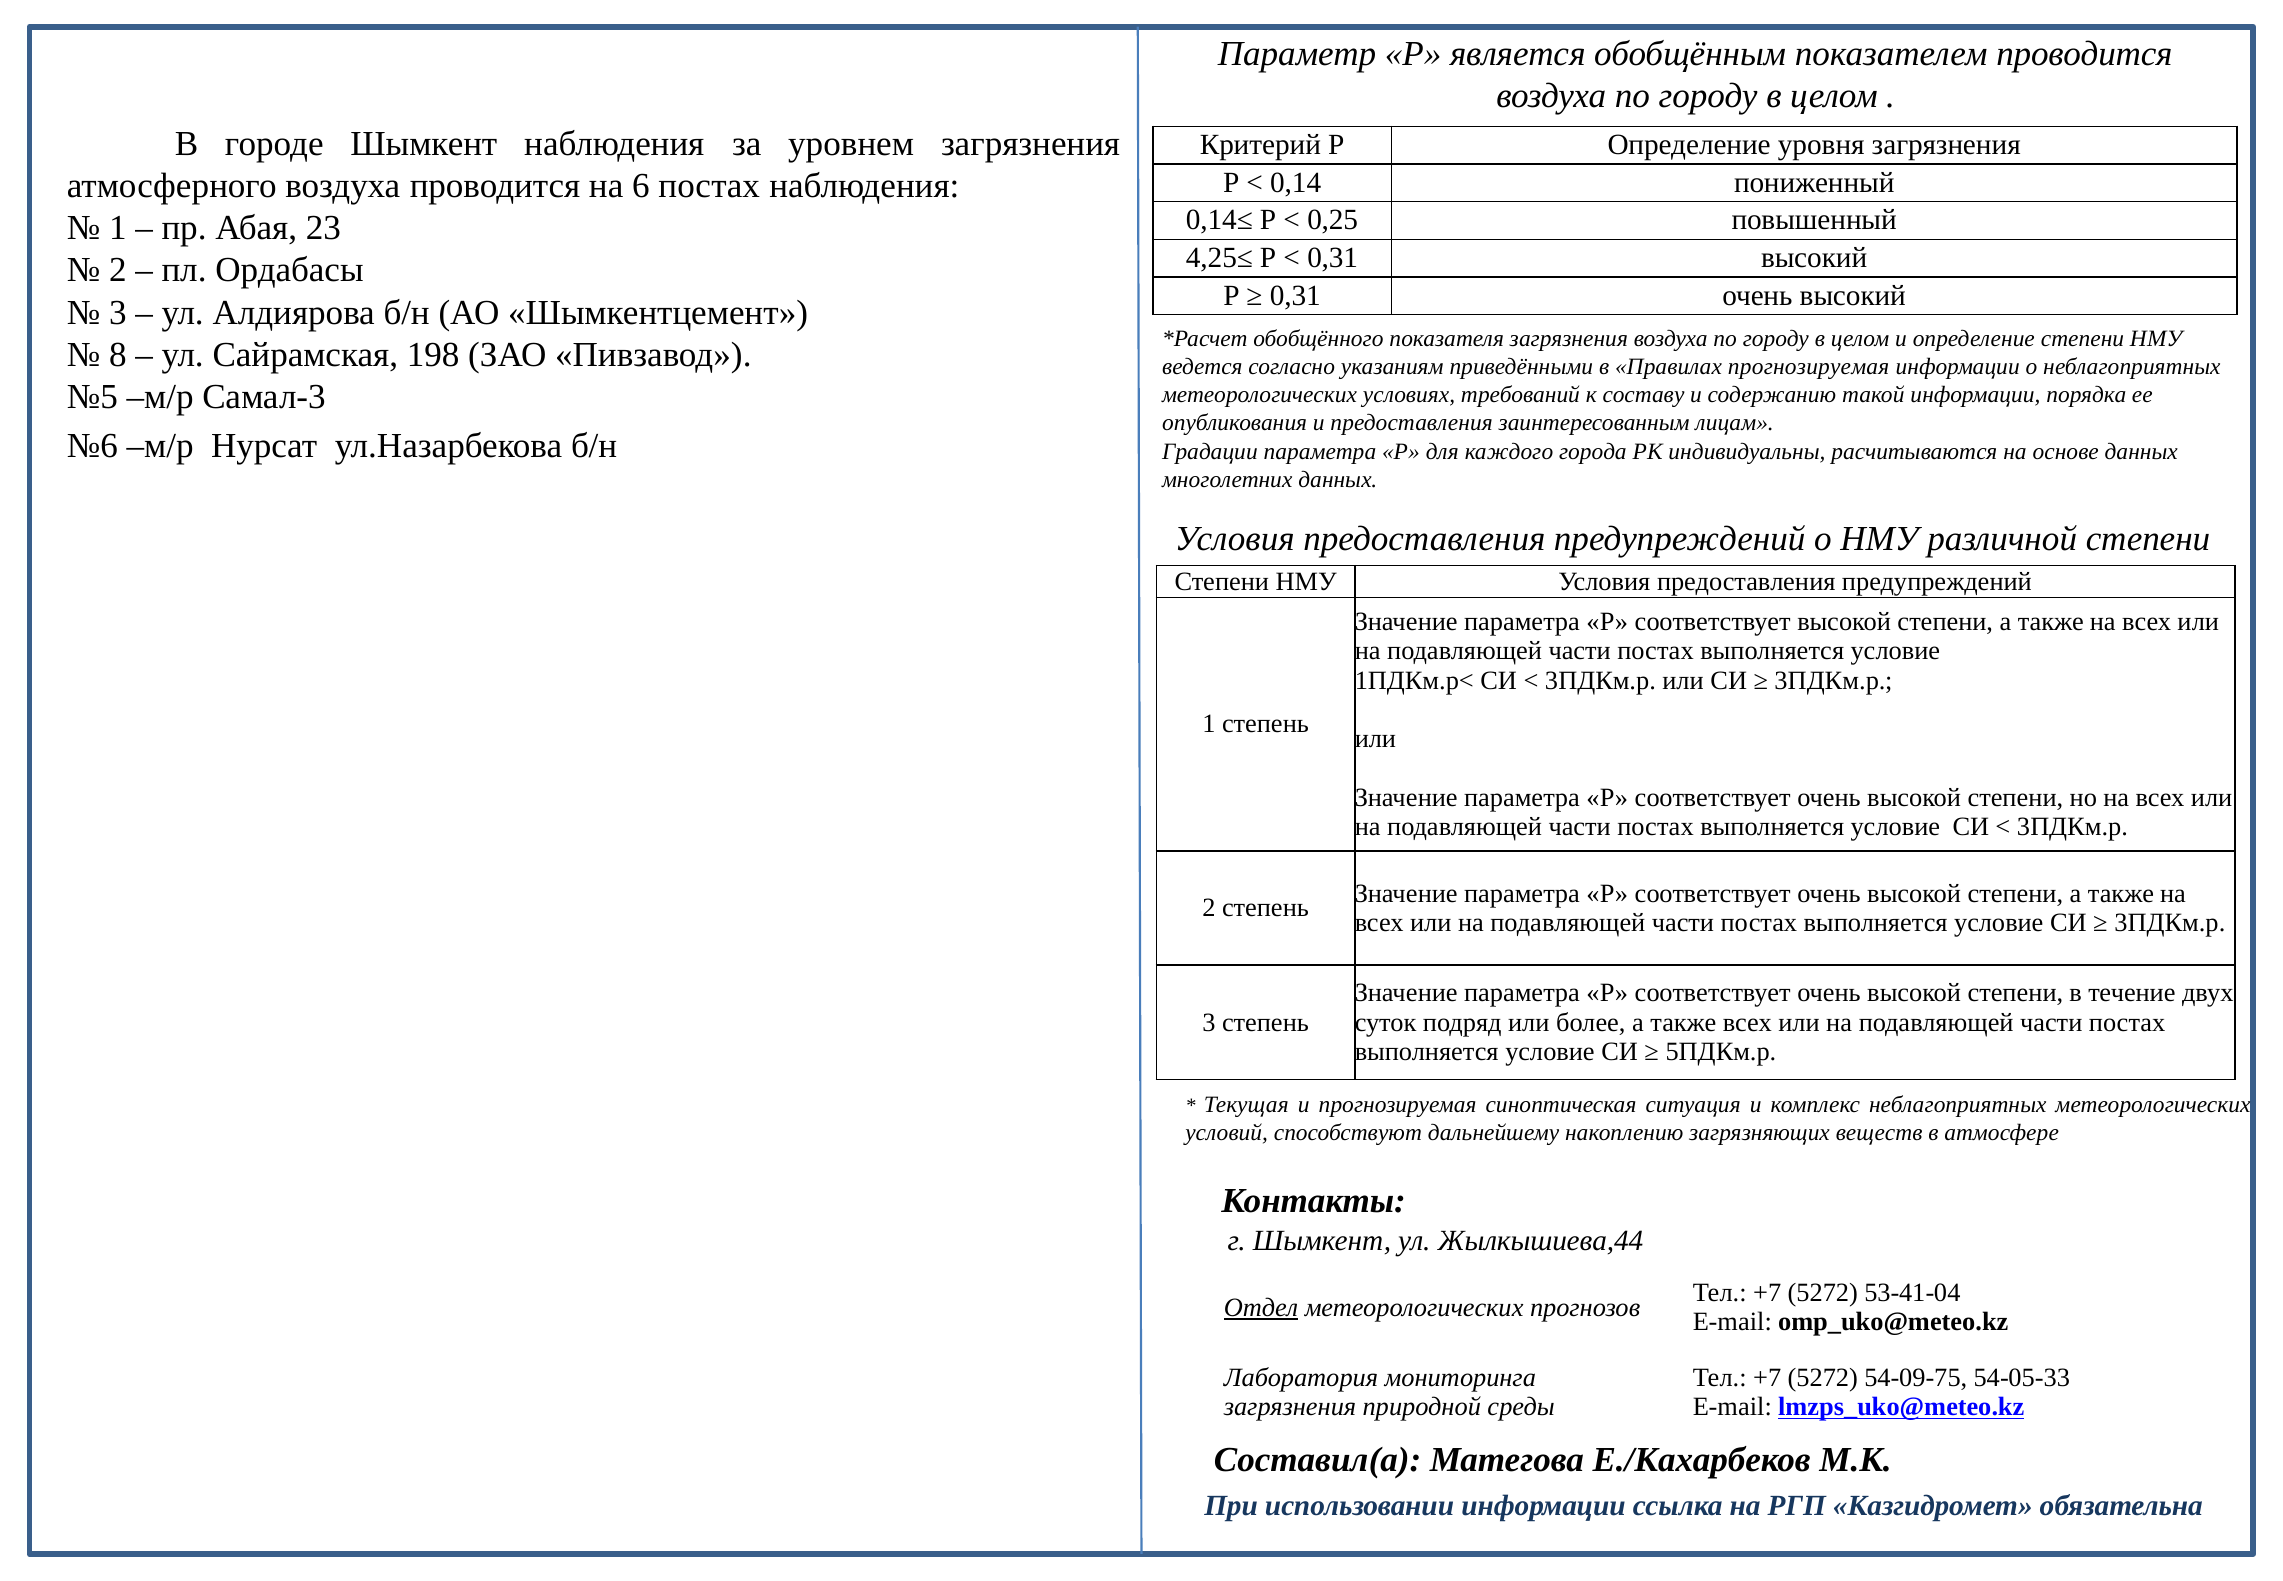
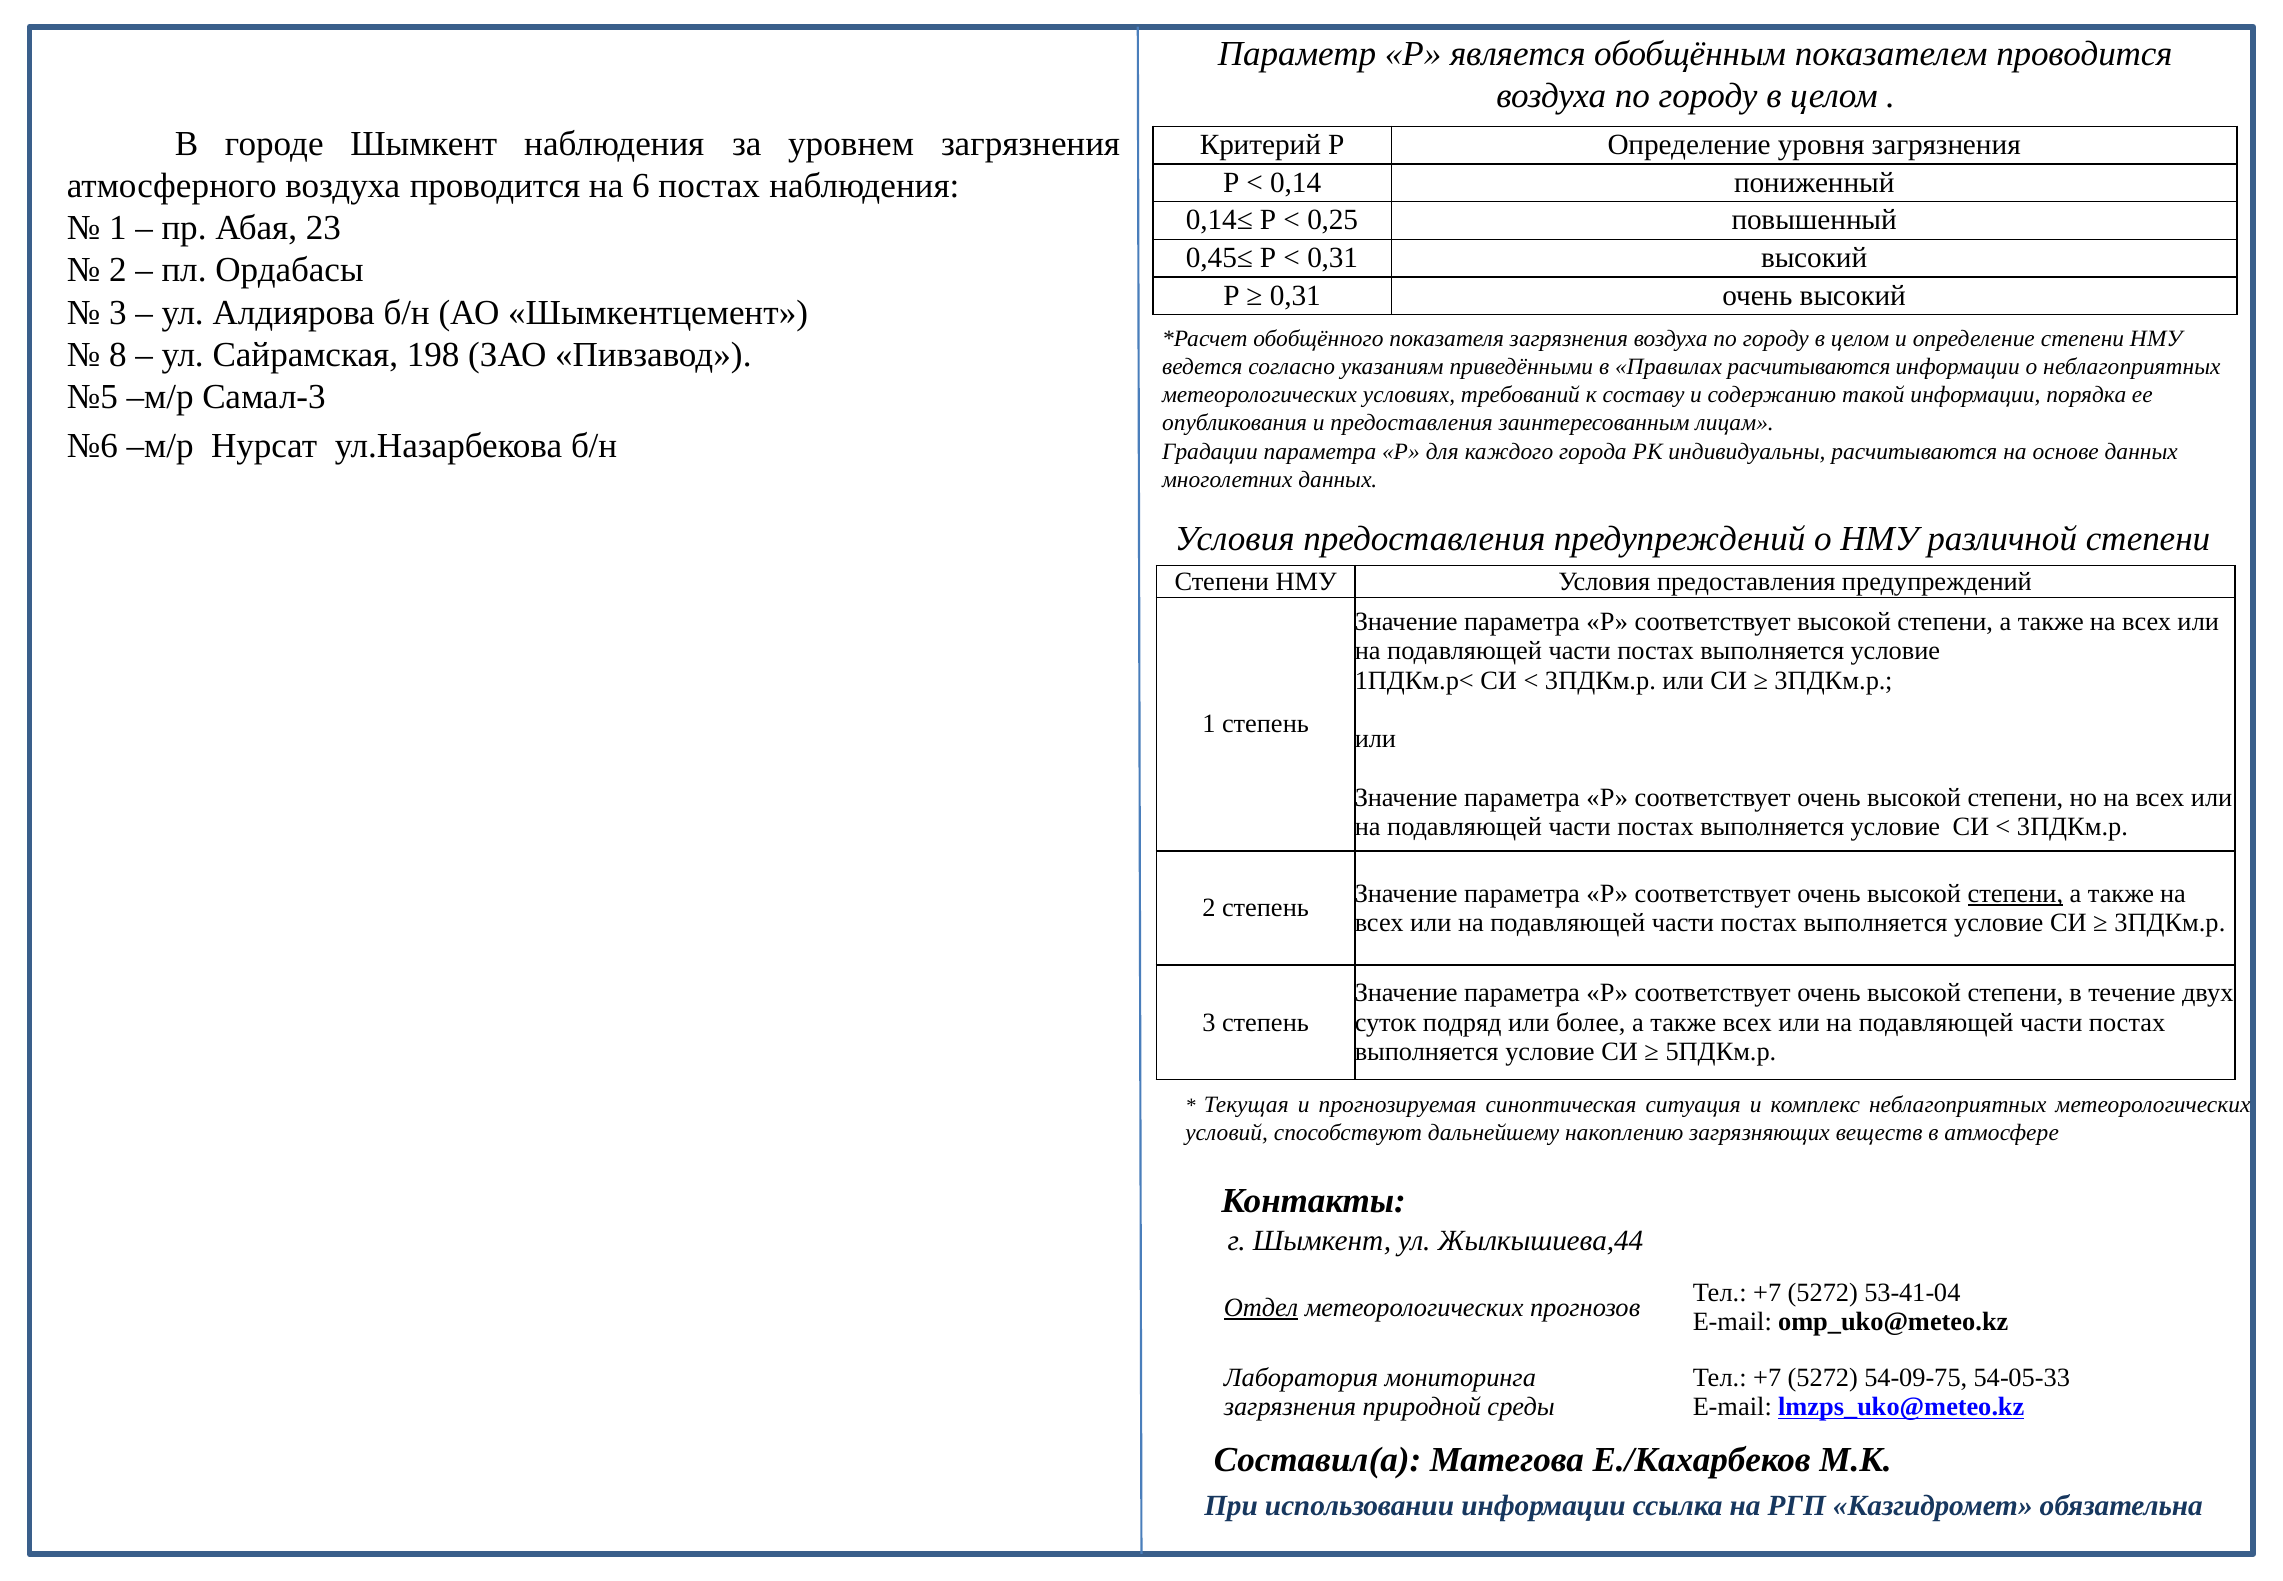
4,25≤: 4,25≤ -> 0,45≤
Правилах прогнозируемая: прогнозируемая -> расчитываются
степени at (2015, 893) underline: none -> present
